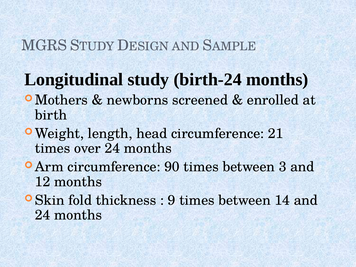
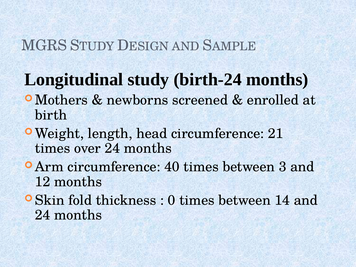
90: 90 -> 40
9: 9 -> 0
